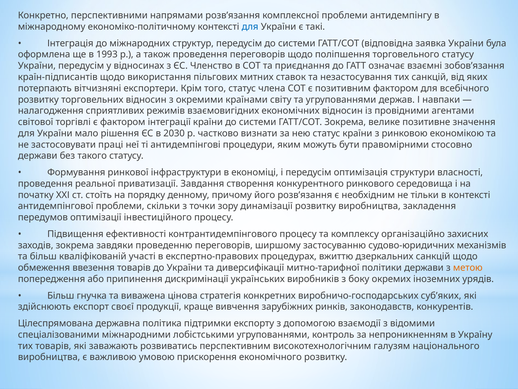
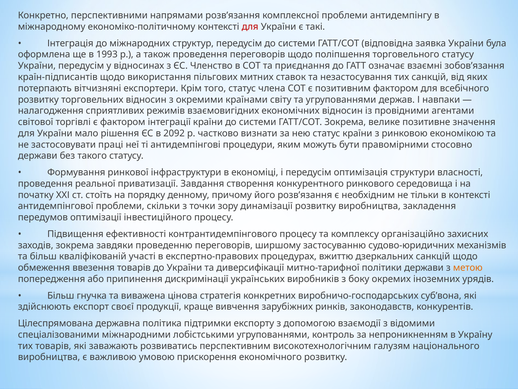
для at (250, 27) colour: blue -> red
2030: 2030 -> 2092
суб’яких: суб’яких -> суб’вона
